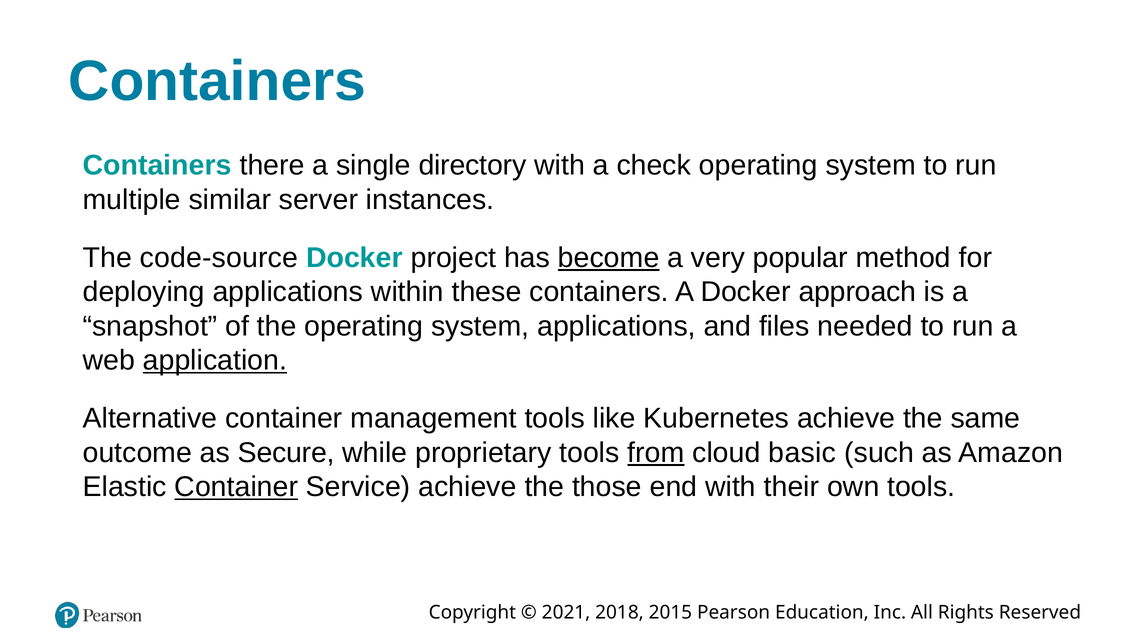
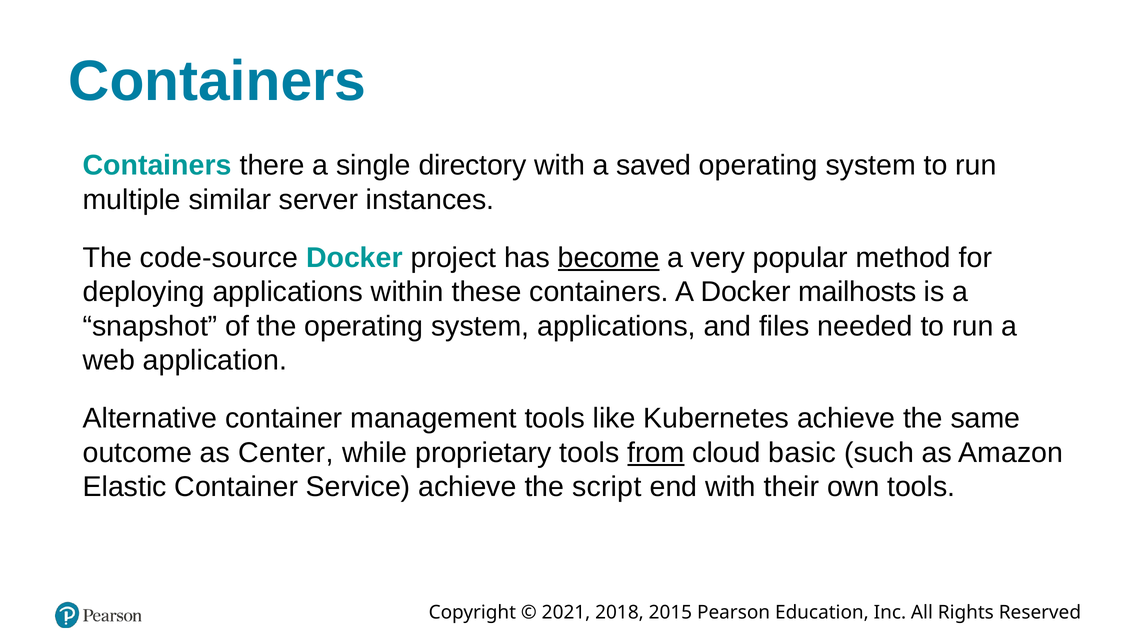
check: check -> saved
approach: approach -> mailhosts
application underline: present -> none
Secure: Secure -> Center
Container at (236, 487) underline: present -> none
those: those -> script
